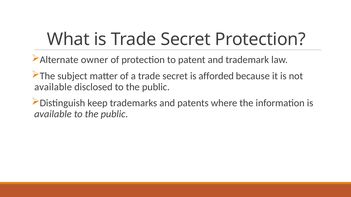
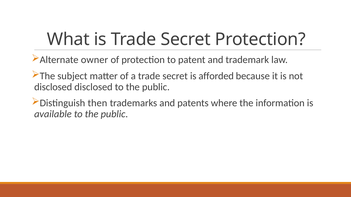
available at (53, 87): available -> disclosed
keep: keep -> then
